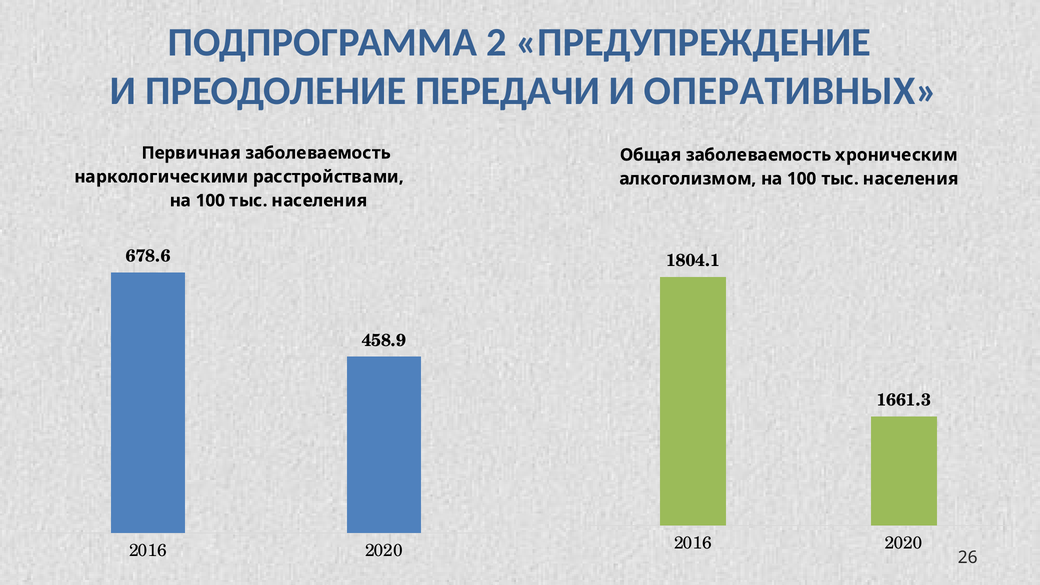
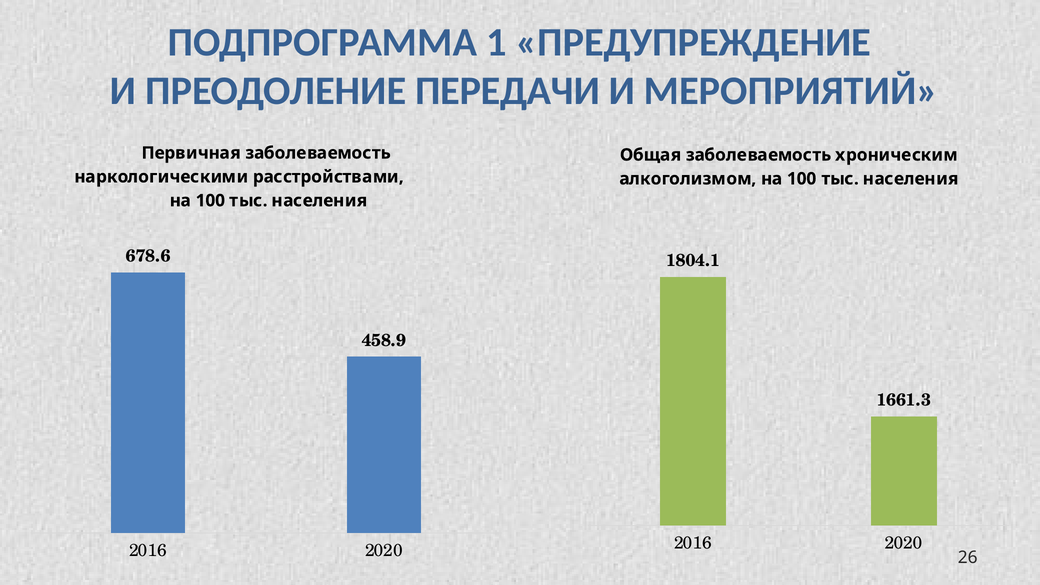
2: 2 -> 1
ОПЕРАТИВНЫХ: ОПЕРАТИВНЫХ -> МЕРОПРИЯТИЙ
